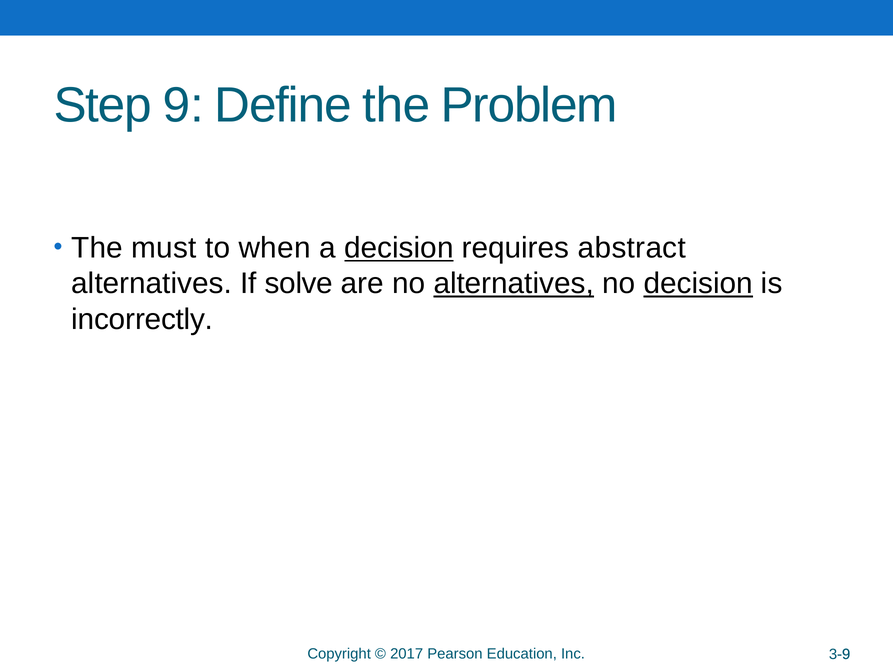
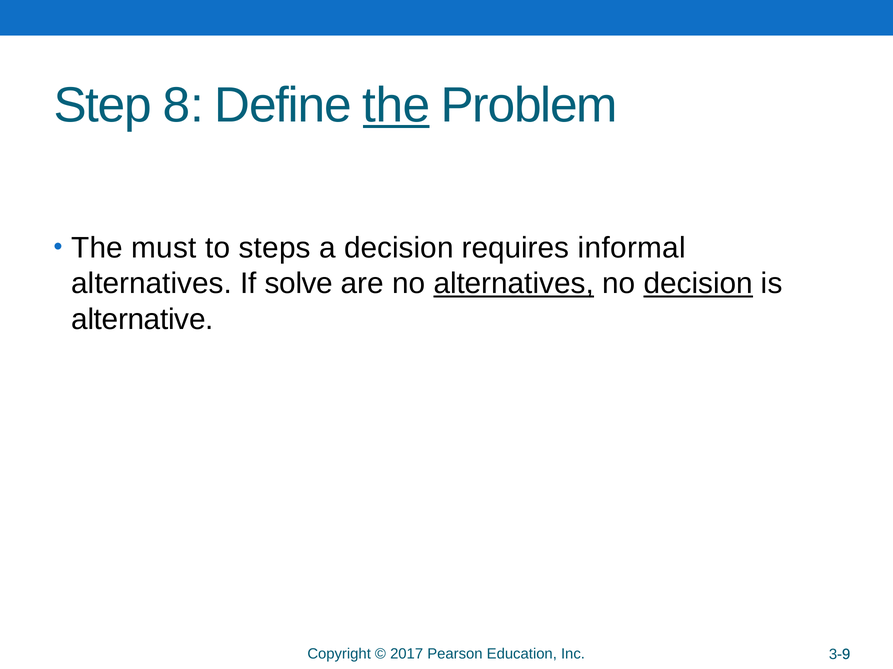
9: 9 -> 8
the at (396, 105) underline: none -> present
when: when -> steps
decision at (399, 248) underline: present -> none
abstract: abstract -> informal
incorrectly: incorrectly -> alternative
